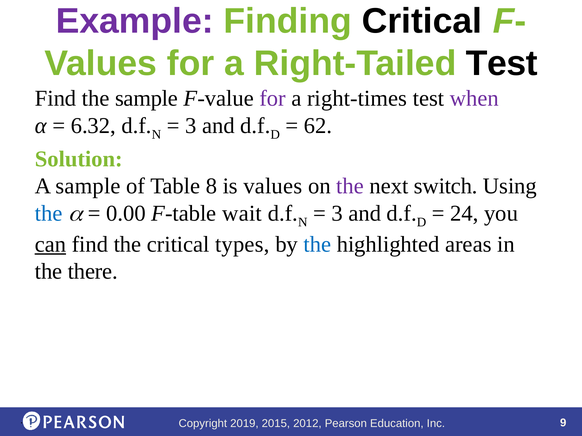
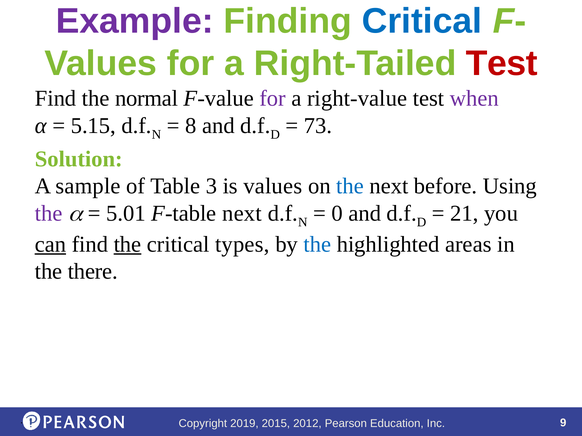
Critical at (422, 21) colour: black -> blue
Test at (502, 64) colour: black -> red
the sample: sample -> normal
right-times: right-times -> right-value
6.32: 6.32 -> 5.15
3 at (191, 126): 3 -> 8
62: 62 -> 73
8: 8 -> 3
the at (350, 186) colour: purple -> blue
switch: switch -> before
the at (49, 214) colour: blue -> purple
0.00: 0.00 -> 5.01
F-table wait: wait -> next
3 at (337, 214): 3 -> 0
24: 24 -> 21
the at (128, 244) underline: none -> present
